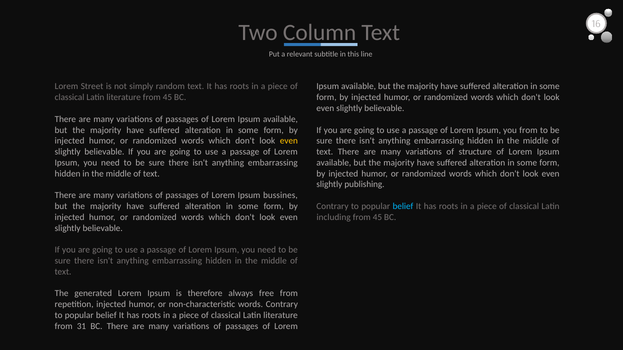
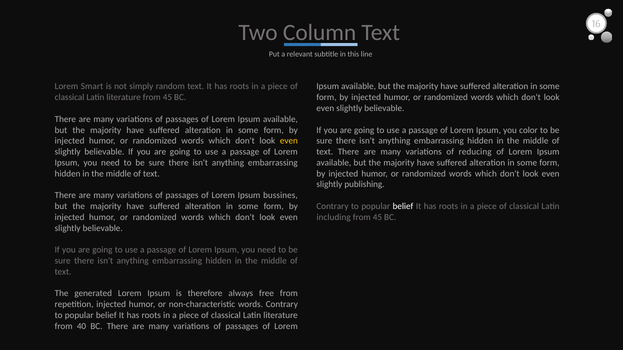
Street: Street -> Smart
you from: from -> color
structure: structure -> reducing
belief at (403, 207) colour: light blue -> white
31: 31 -> 40
